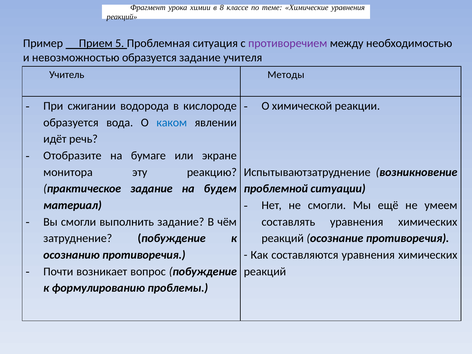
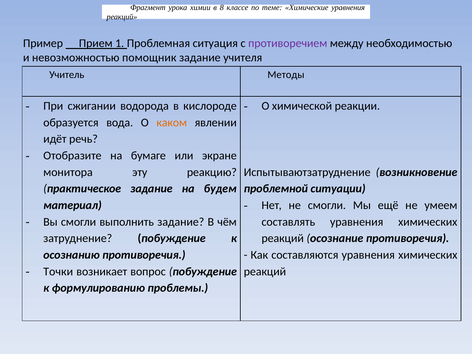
5: 5 -> 1
невозможностью образуется: образуется -> помощник
каком colour: blue -> orange
Почти: Почти -> Точки
